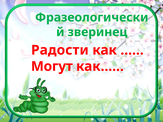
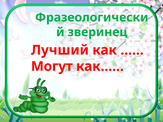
Радости: Радости -> Лучший
